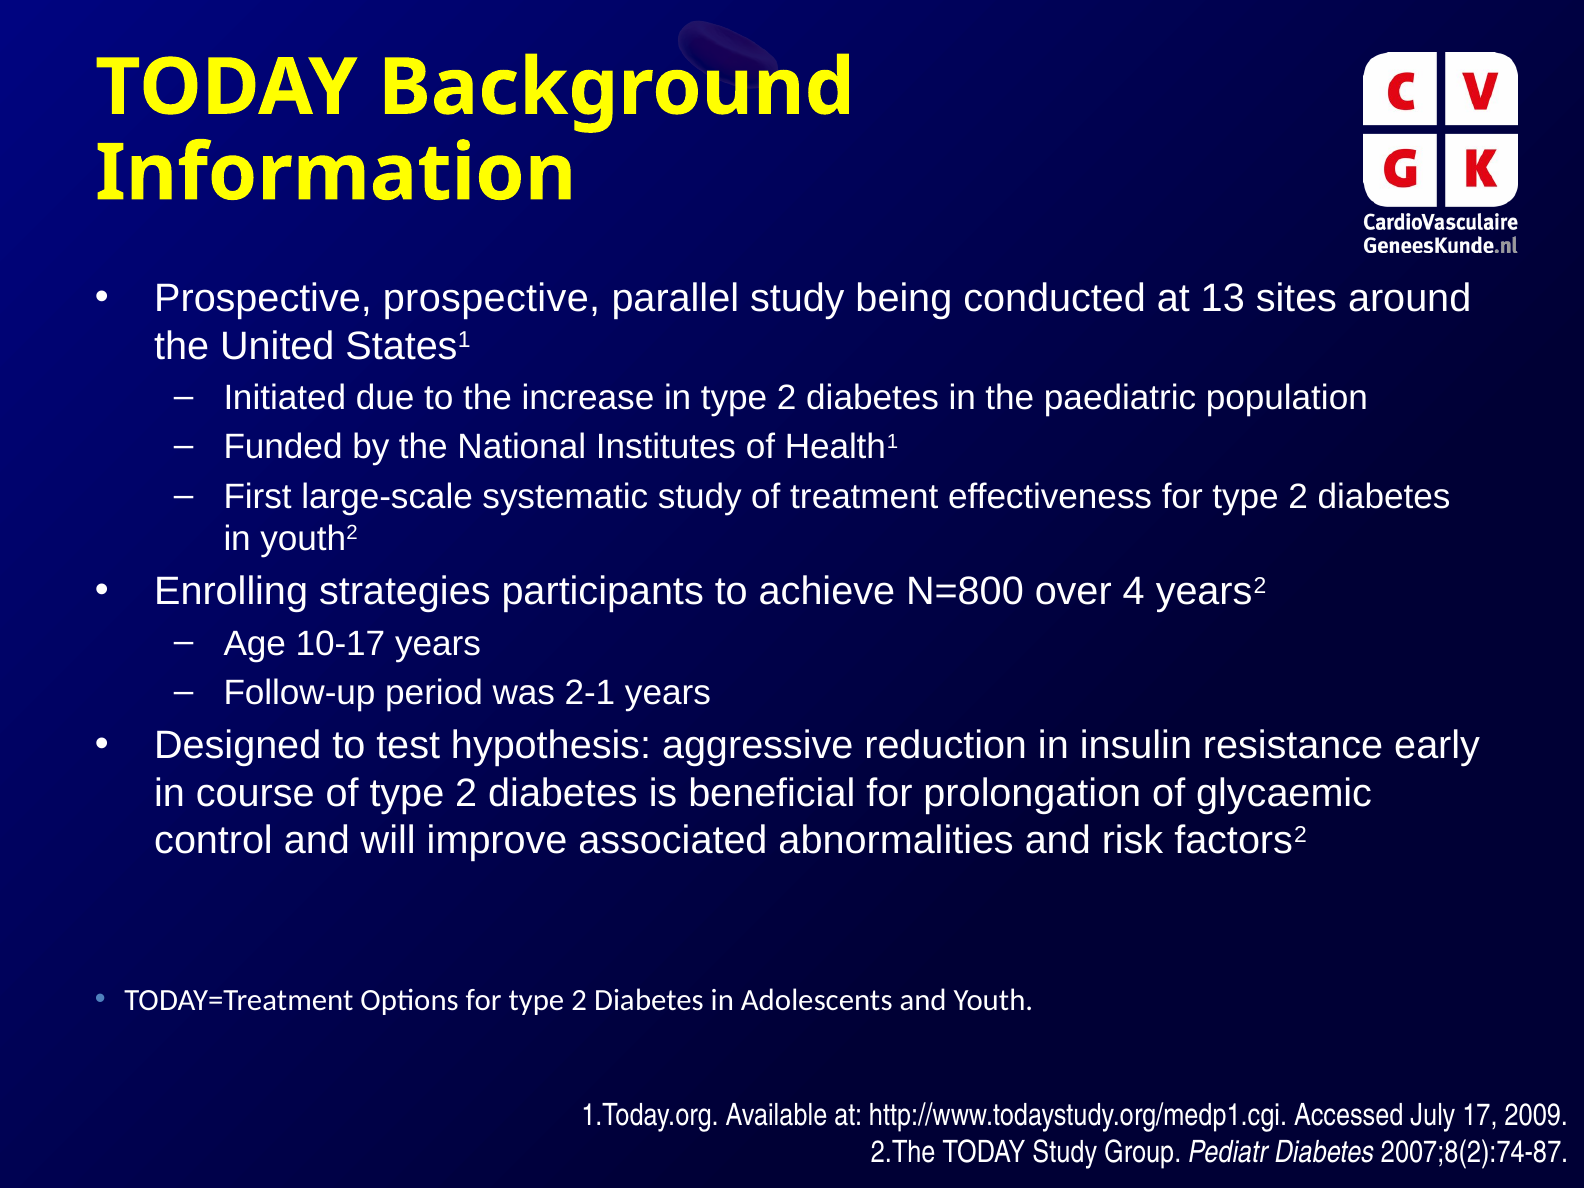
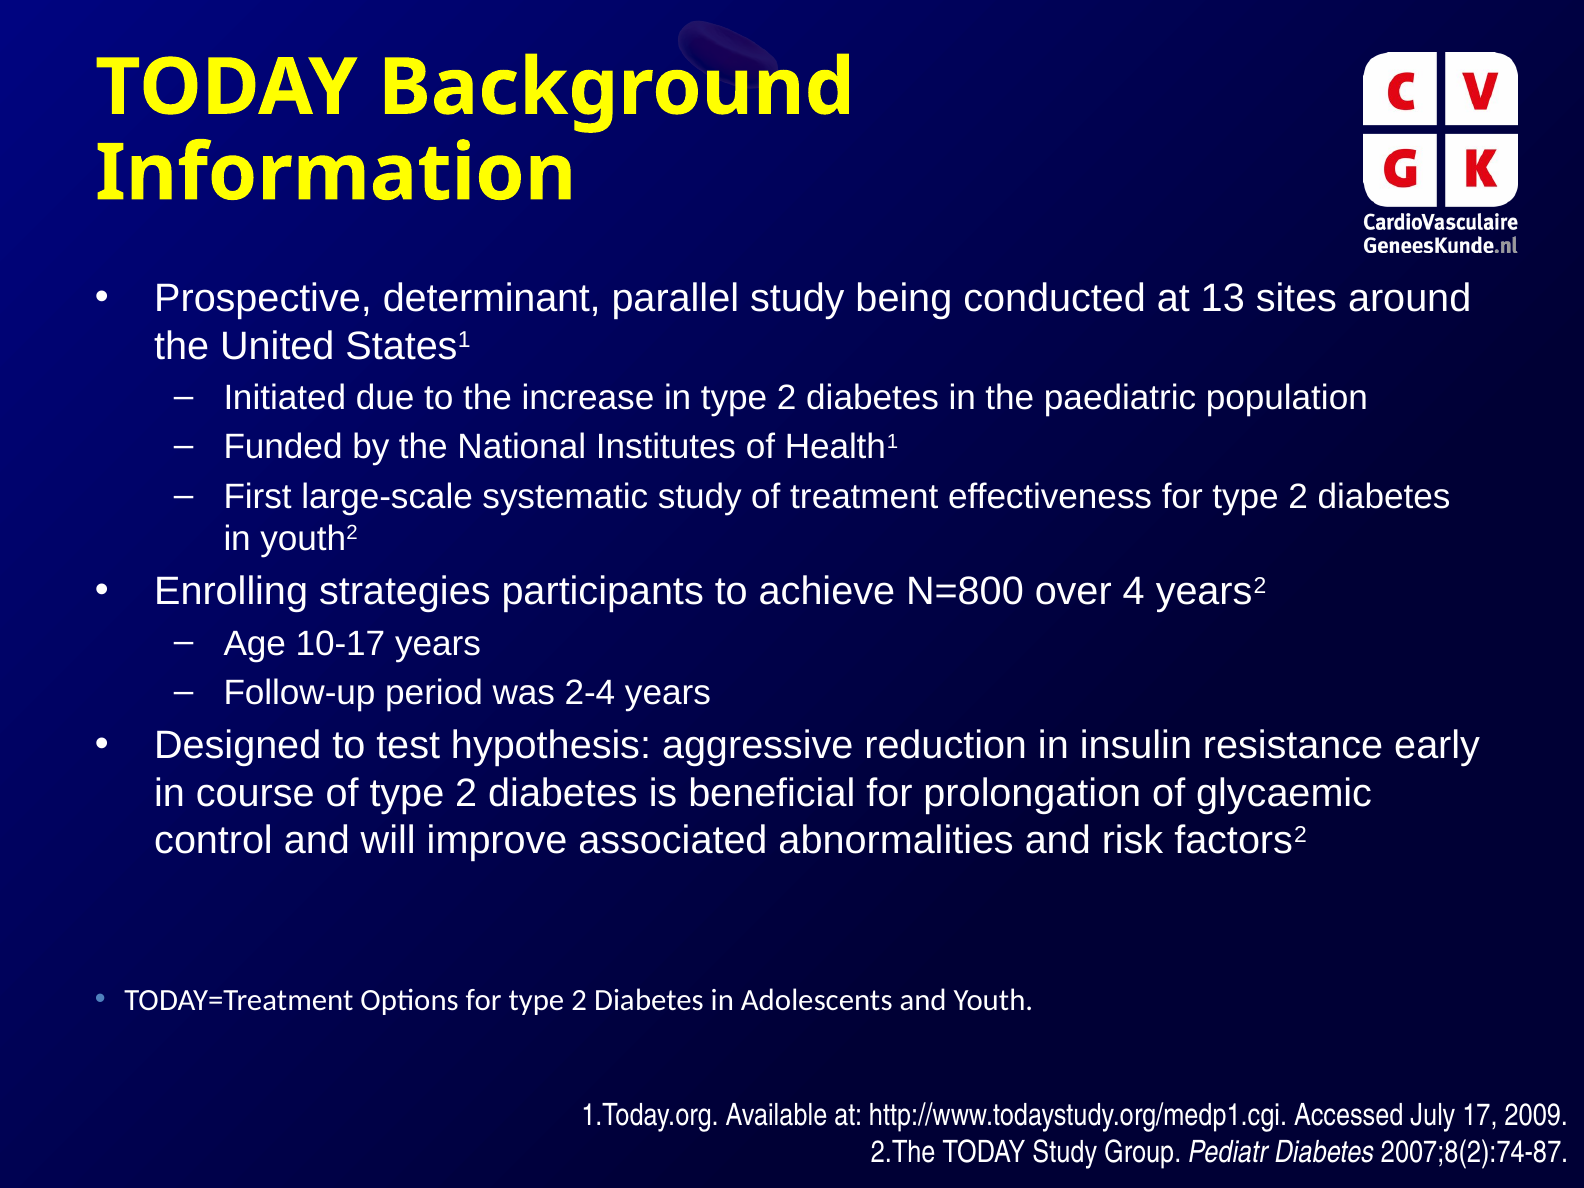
Prospective prospective: prospective -> determinant
2-1: 2-1 -> 2-4
